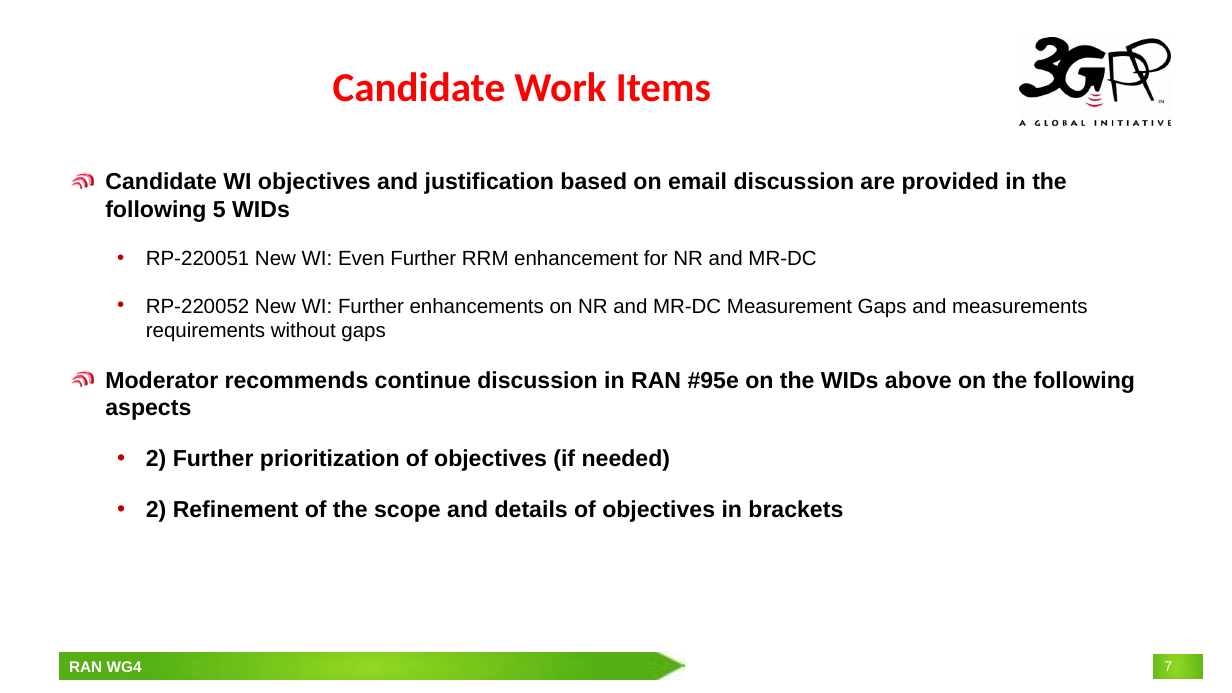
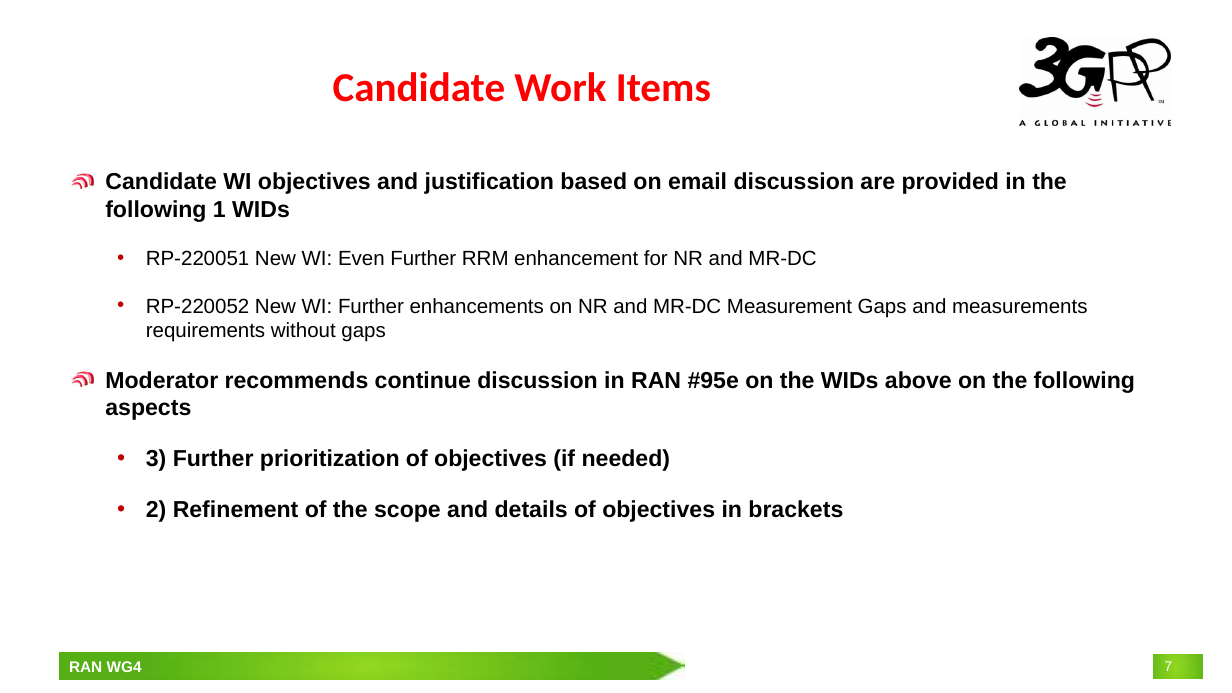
5: 5 -> 1
2 at (156, 459): 2 -> 3
